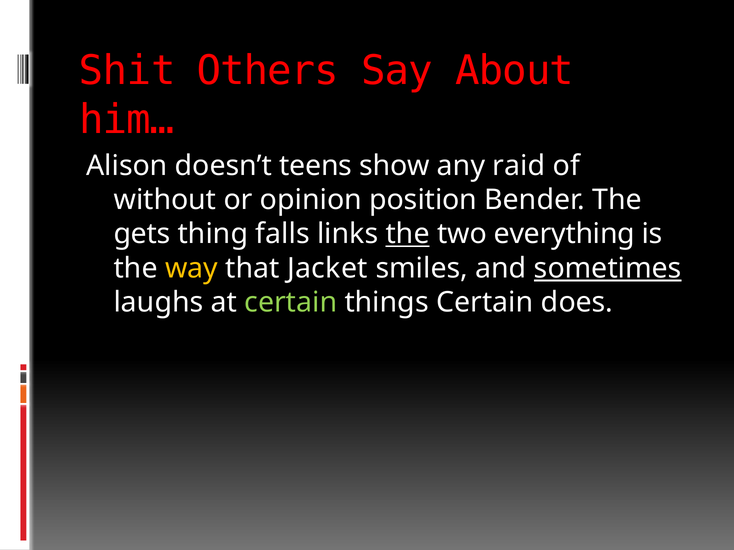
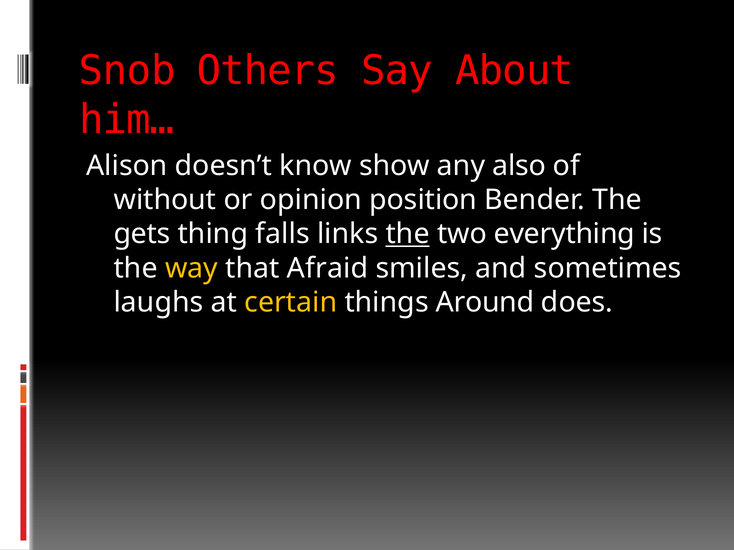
Shit: Shit -> Snob
teens: teens -> know
raid: raid -> also
Jacket: Jacket -> Afraid
sometimes underline: present -> none
certain at (291, 303) colour: light green -> yellow
things Certain: Certain -> Around
